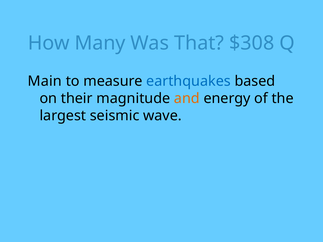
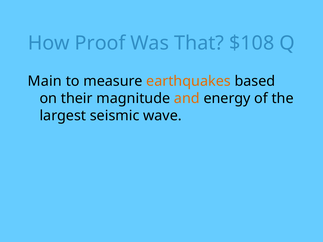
Many: Many -> Proof
$308: $308 -> $108
earthquakes colour: blue -> orange
